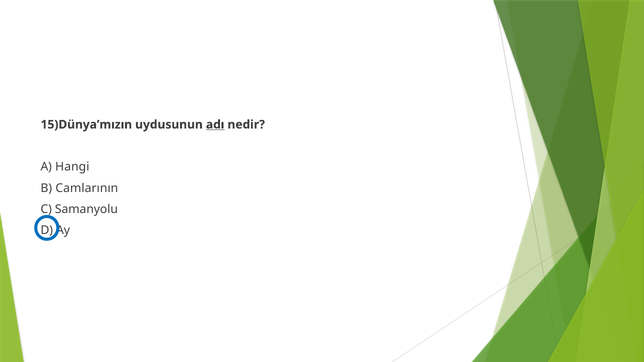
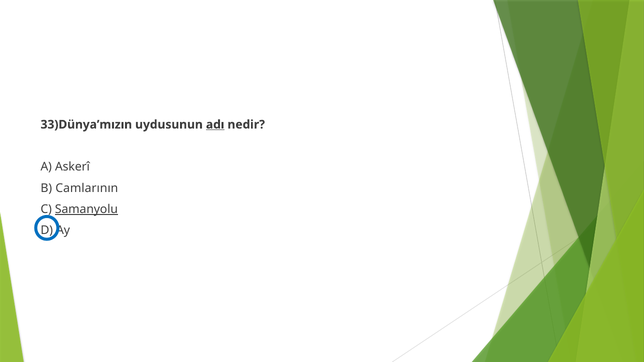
15)Dünya’mızın: 15)Dünya’mızın -> 33)Dünya’mızın
Hangi: Hangi -> Askerî
Samanyolu underline: none -> present
